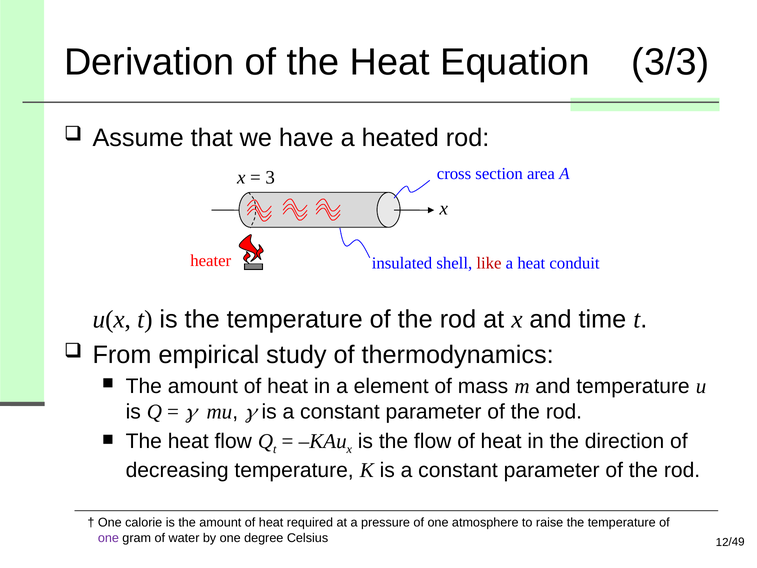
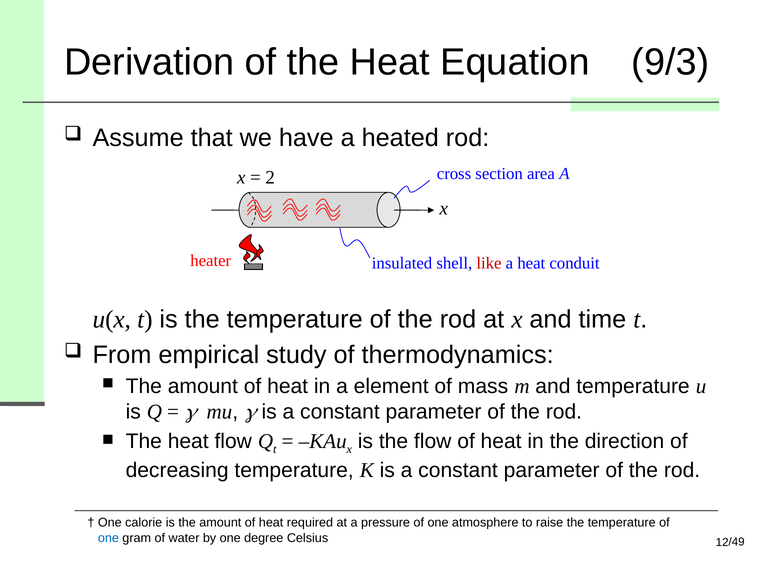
3/3: 3/3 -> 9/3
3: 3 -> 2
one at (108, 538) colour: purple -> blue
